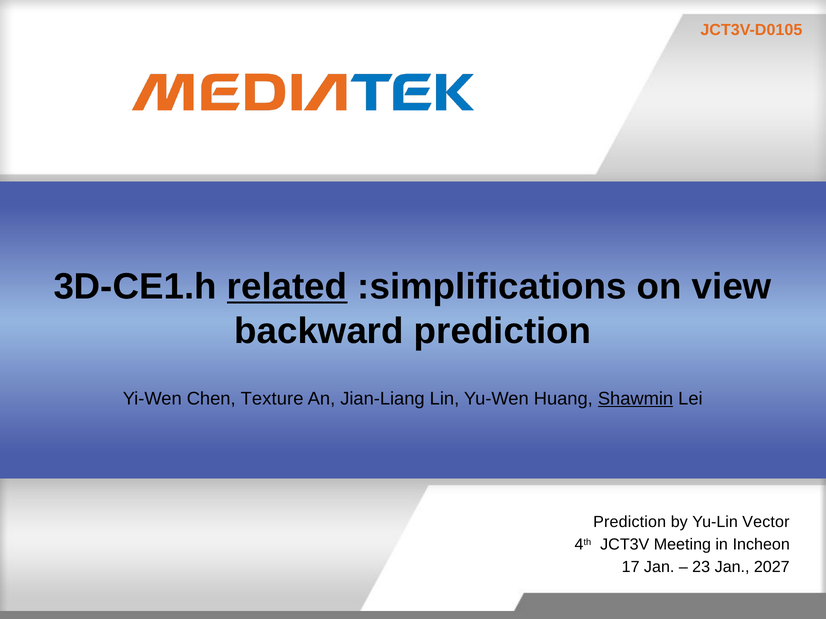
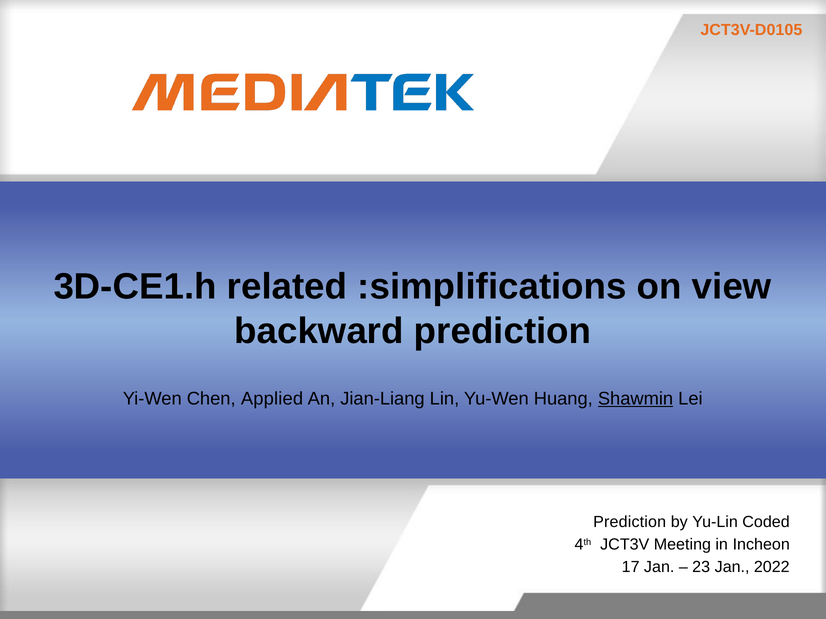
related underline: present -> none
Texture: Texture -> Applied
Vector: Vector -> Coded
2027: 2027 -> 2022
